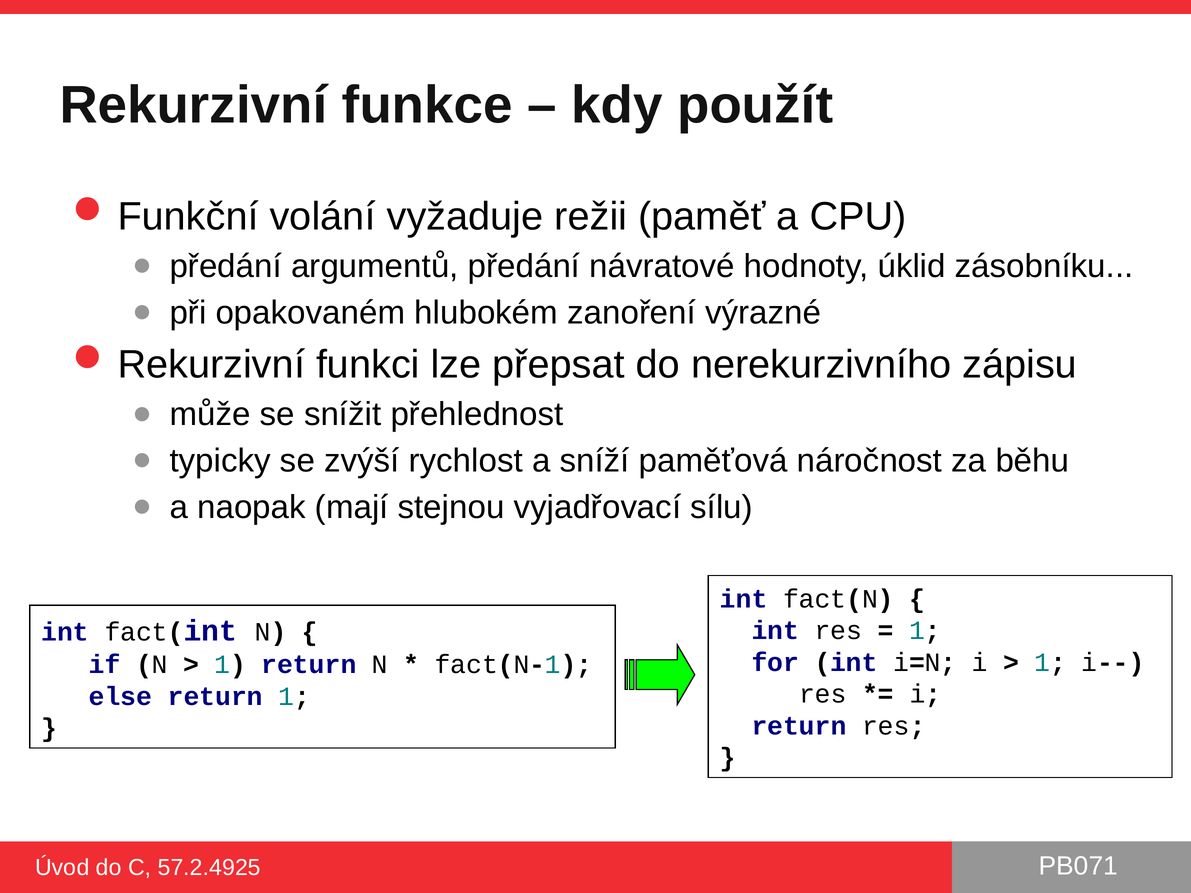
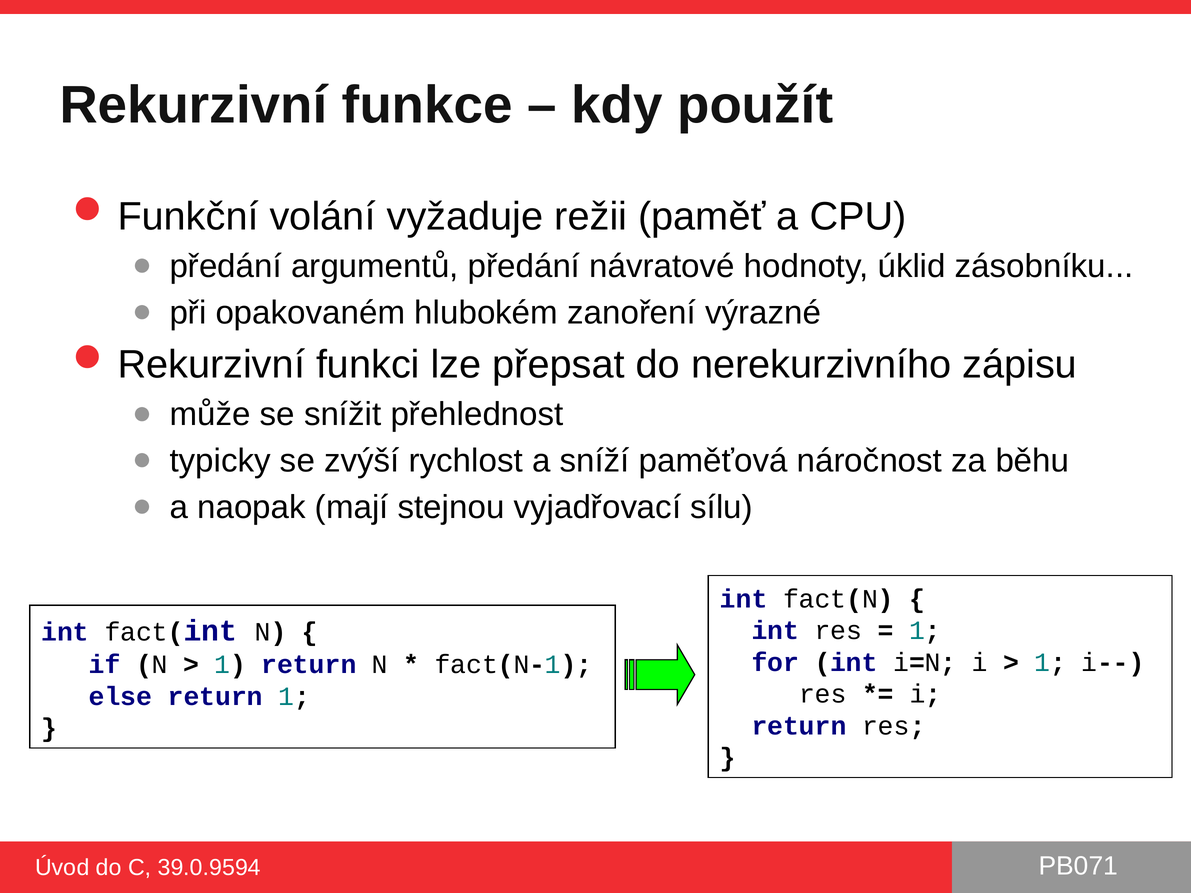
57.2.4925: 57.2.4925 -> 39.0.9594
